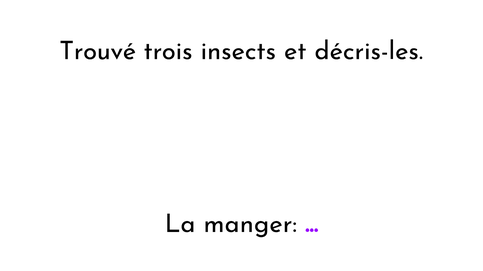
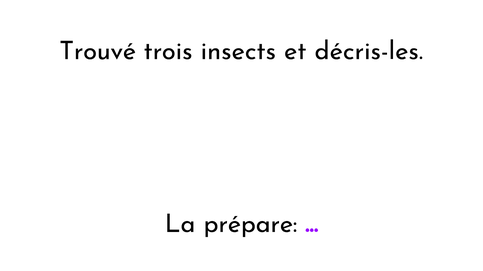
manger: manger -> prépare
